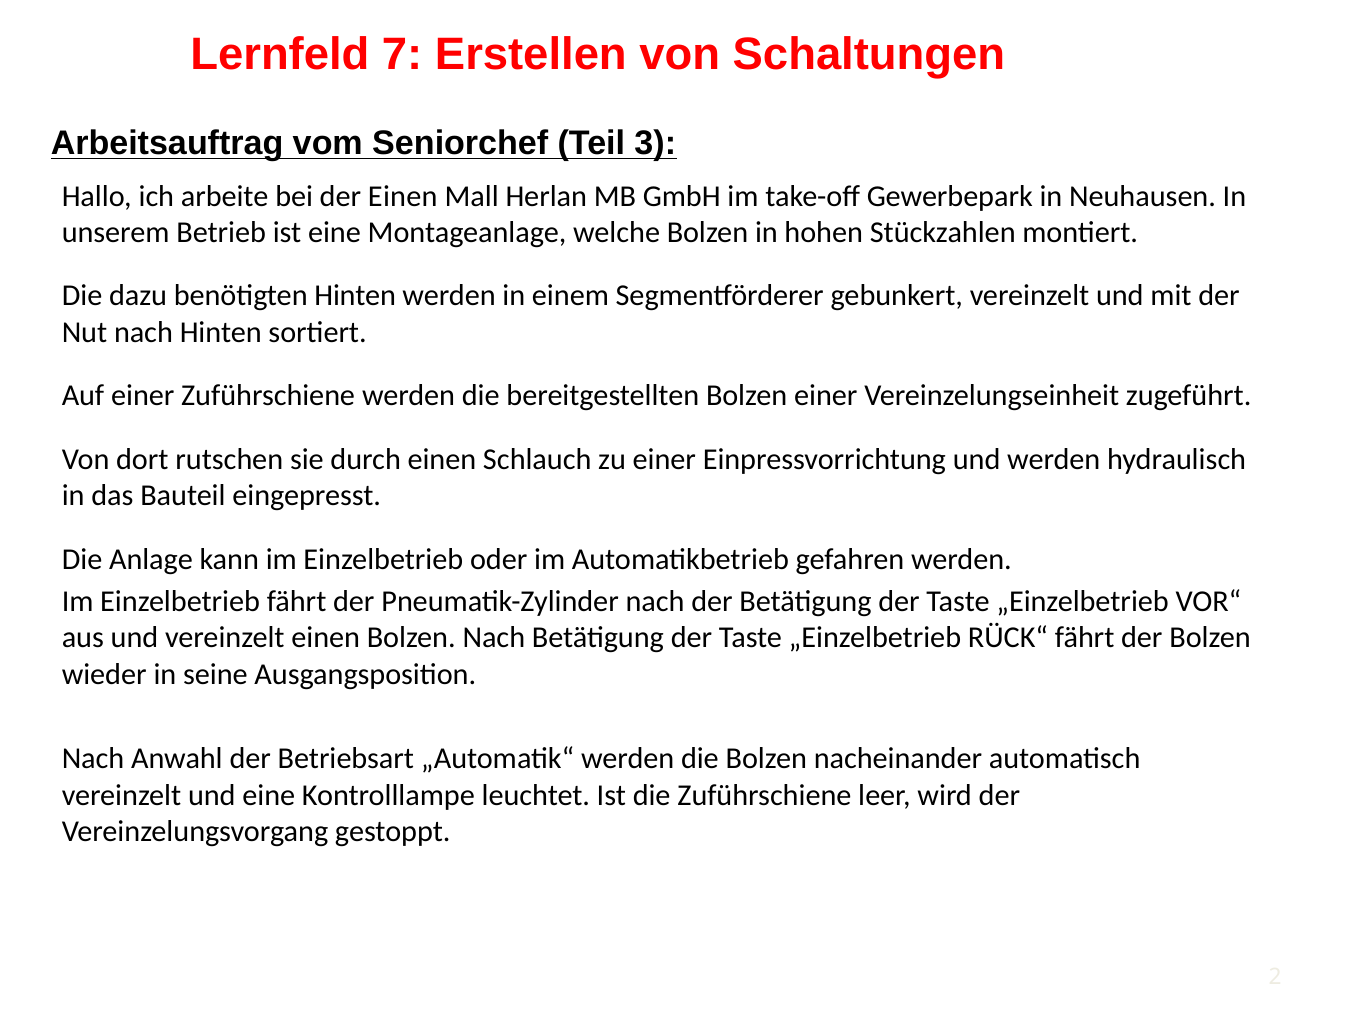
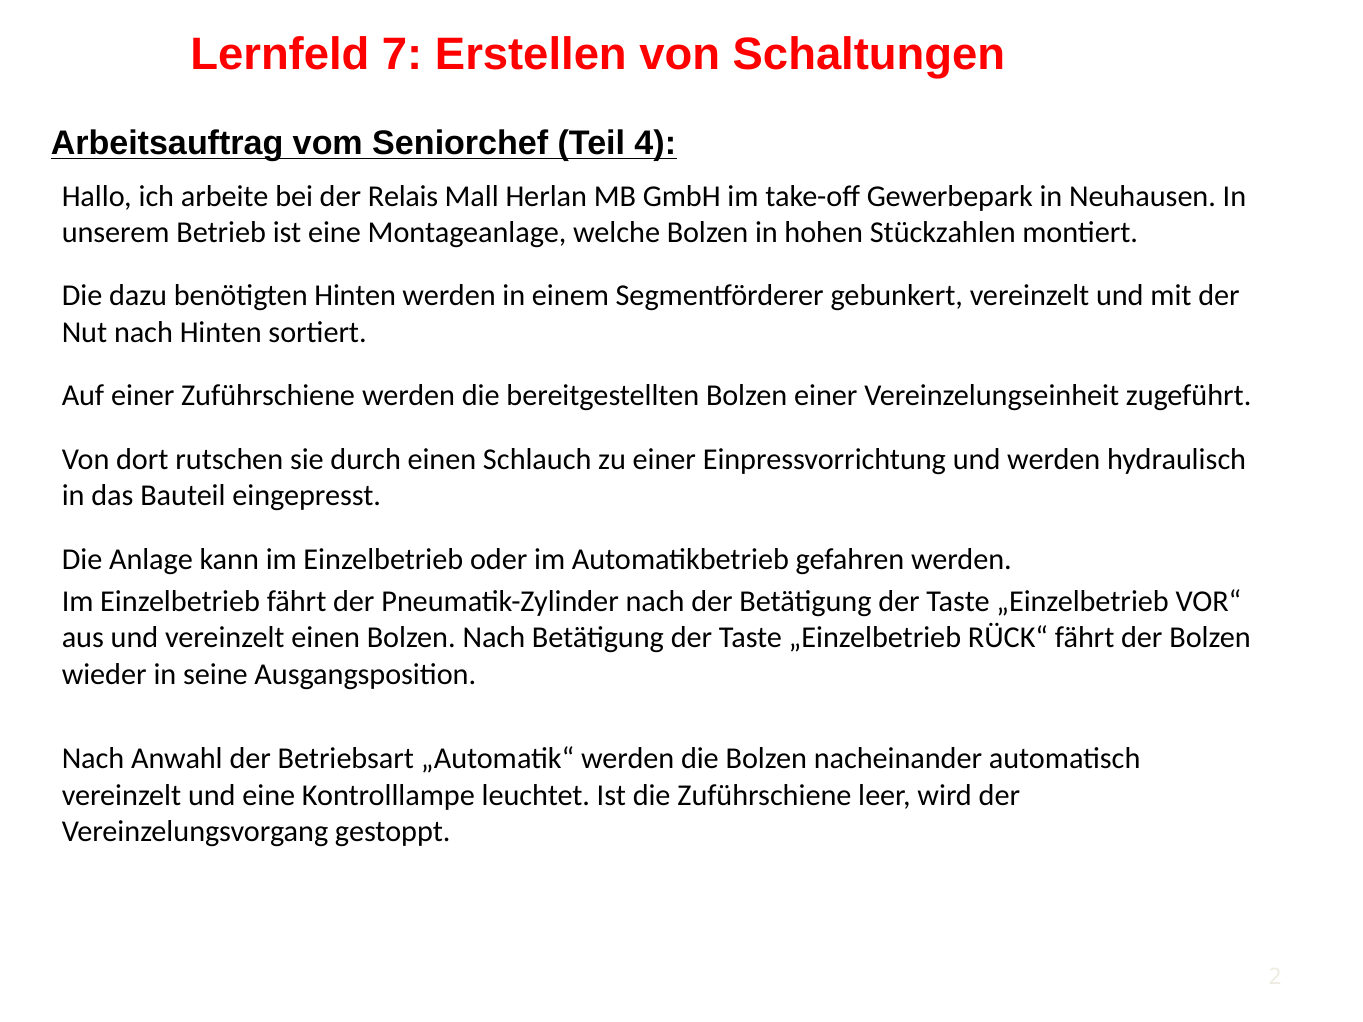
3: 3 -> 4
der Einen: Einen -> Relais
